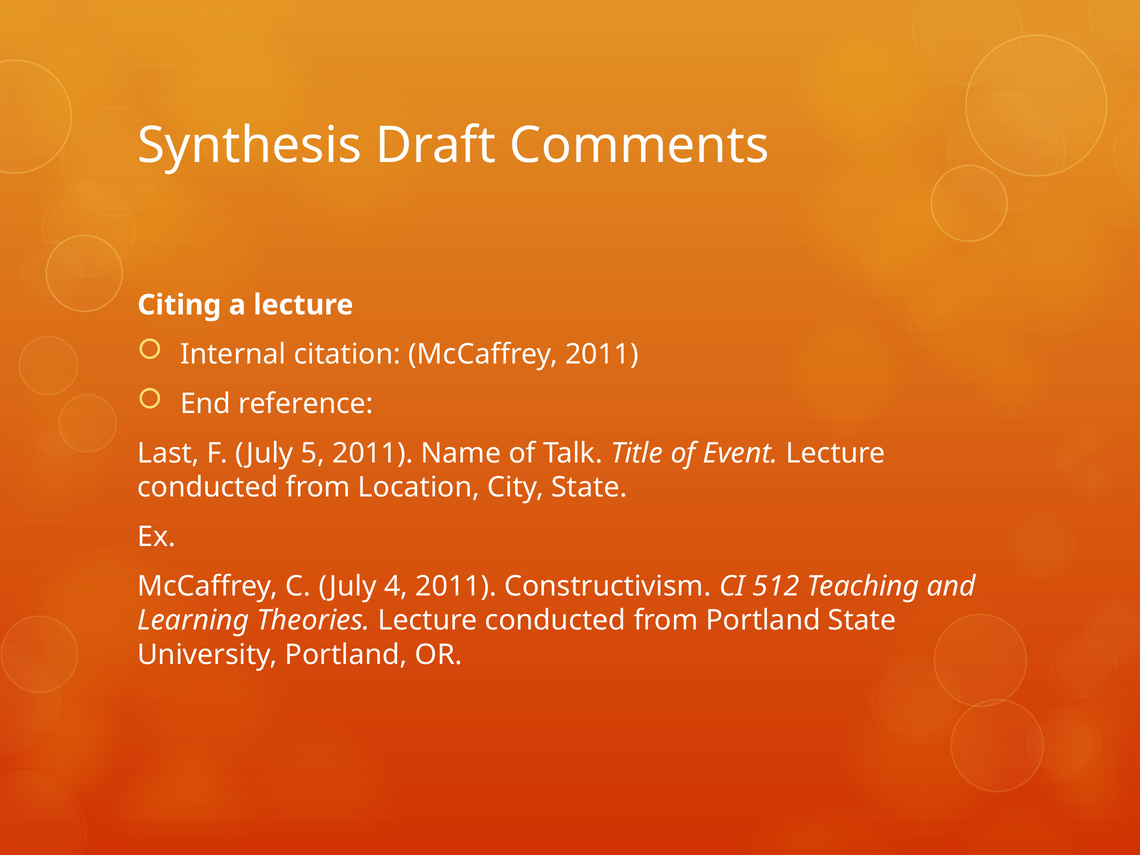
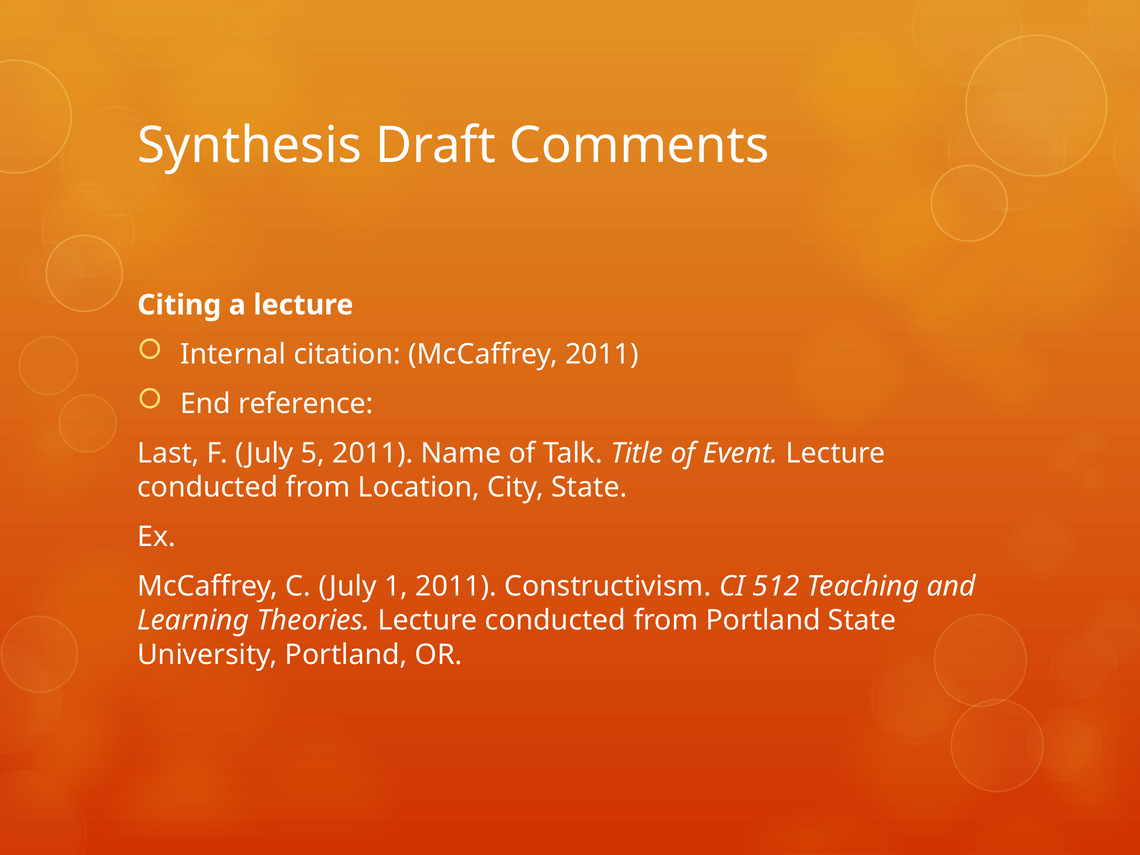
4: 4 -> 1
